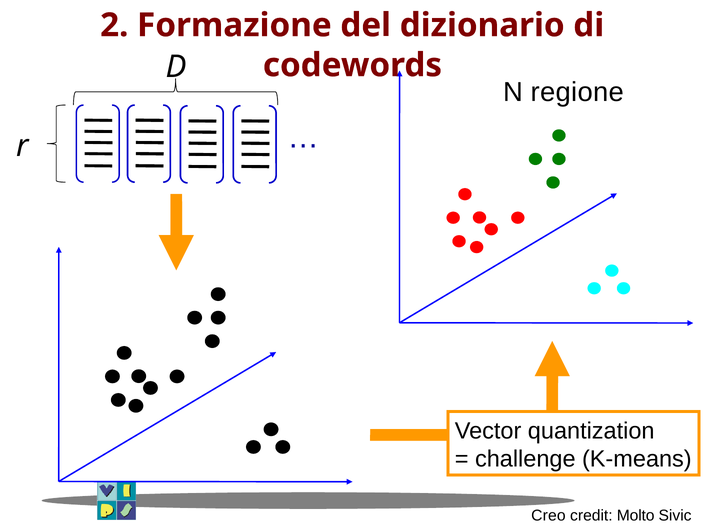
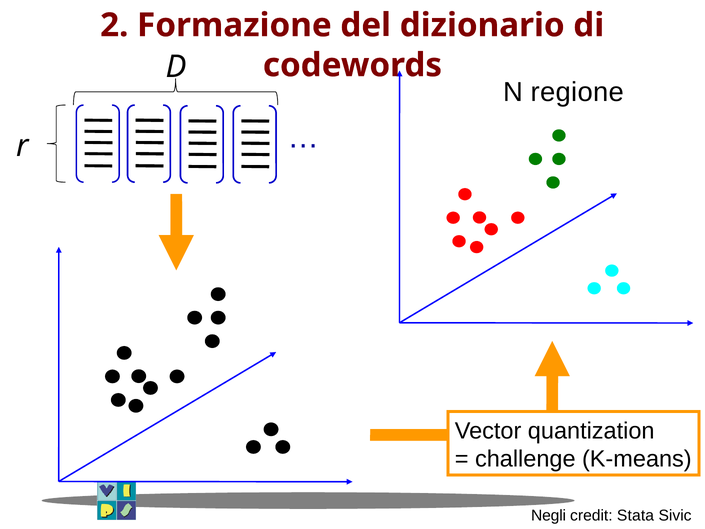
Creo: Creo -> Negli
Molto: Molto -> Stata
